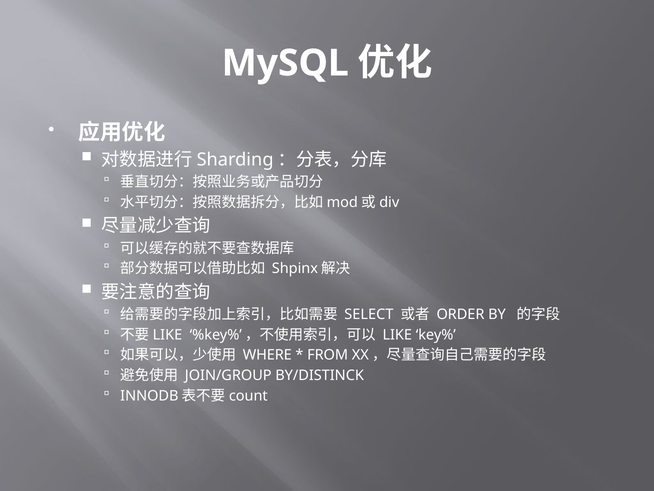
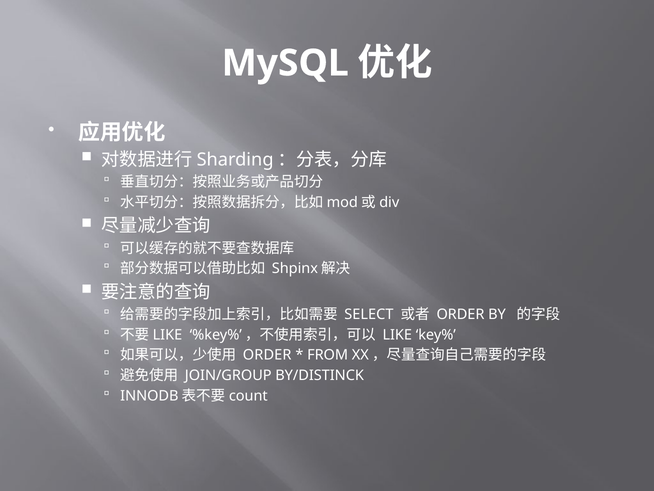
WHERE at (267, 355): WHERE -> ORDER
